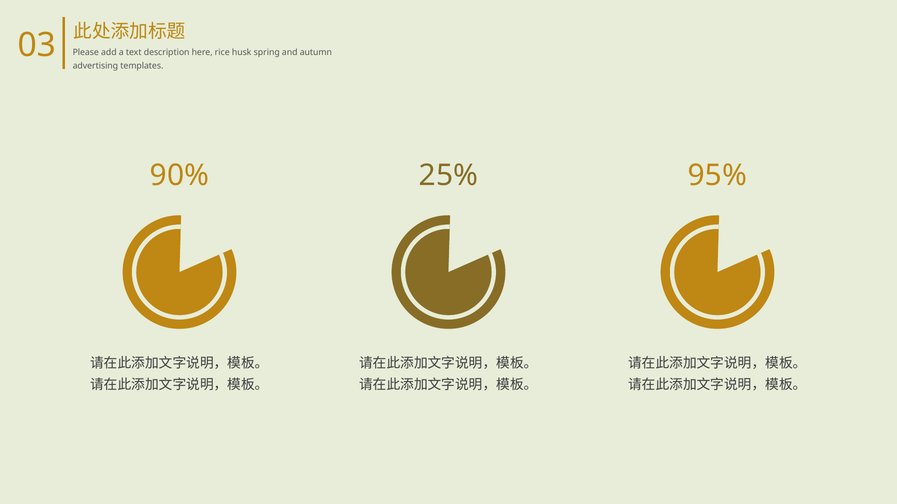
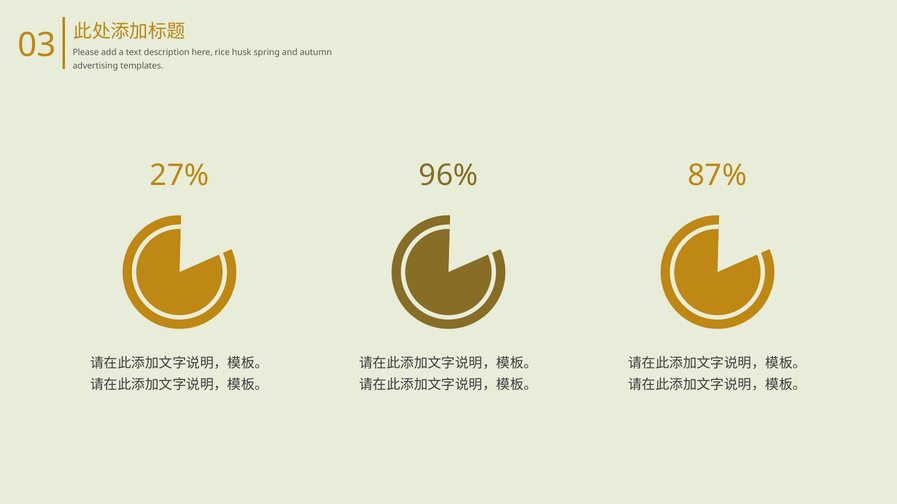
90%: 90% -> 27%
25%: 25% -> 96%
95%: 95% -> 87%
